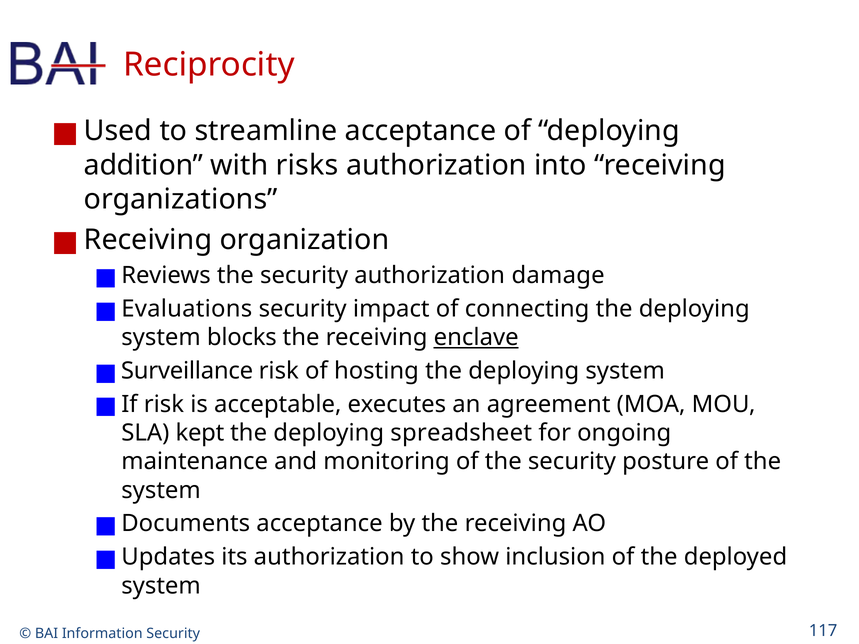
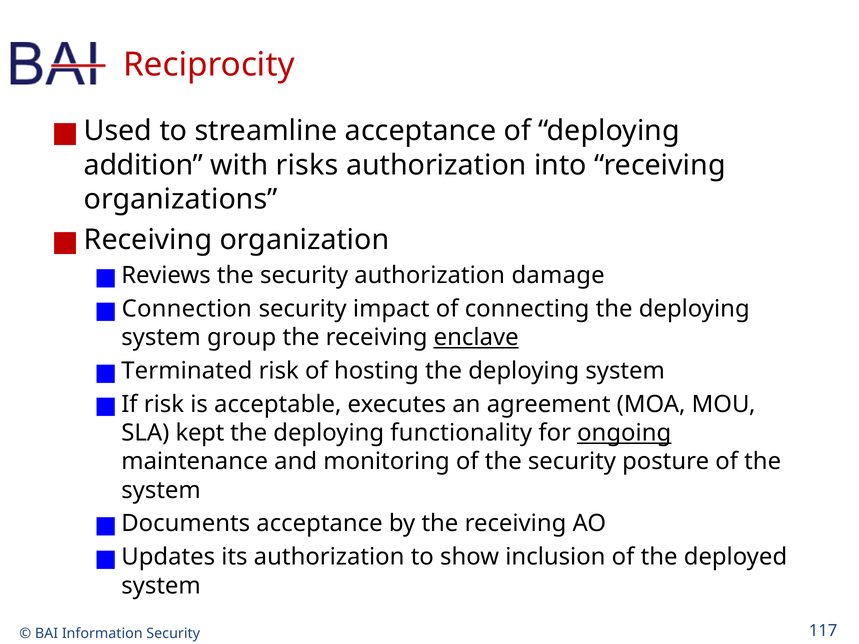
Evaluations: Evaluations -> Connection
blocks: blocks -> group
Surveillance: Surveillance -> Terminated
spreadsheet: spreadsheet -> functionality
ongoing underline: none -> present
